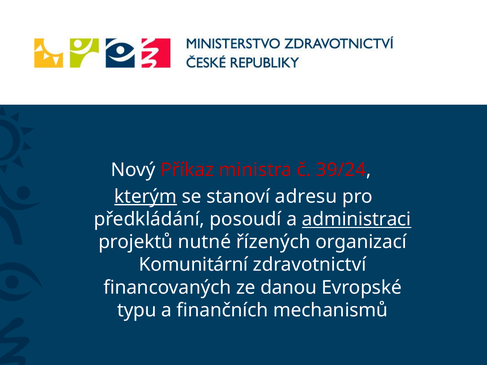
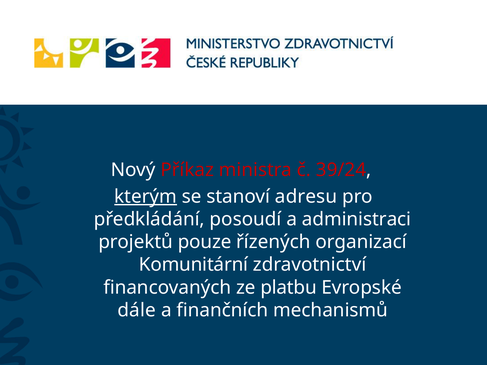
administraci underline: present -> none
nutné: nutné -> pouze
danou: danou -> platbu
typu: typu -> dále
